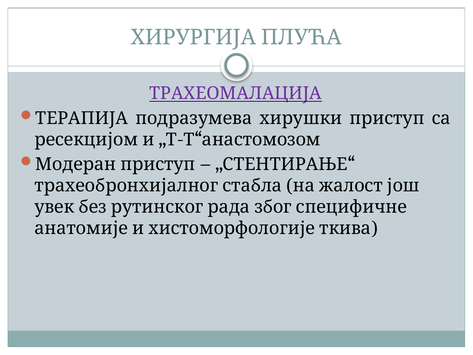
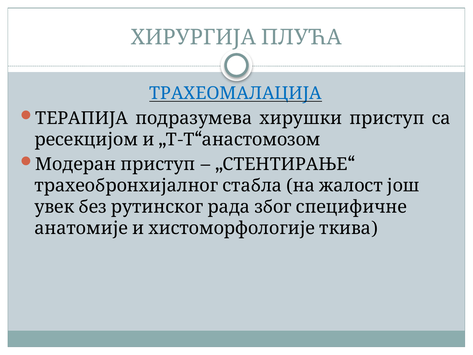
ТРАХЕОМАЛАЦИЈА colour: purple -> blue
